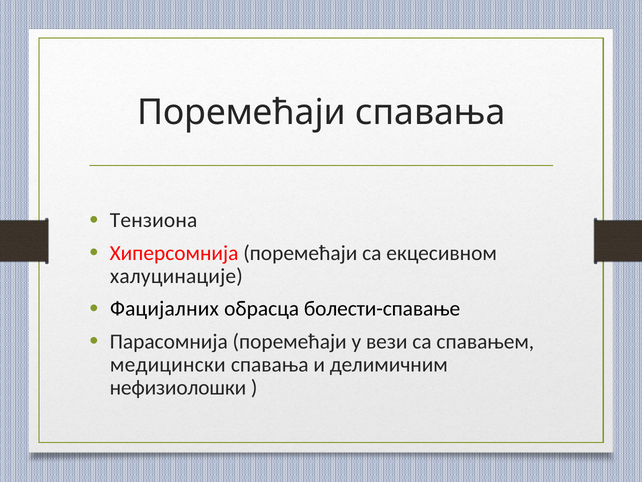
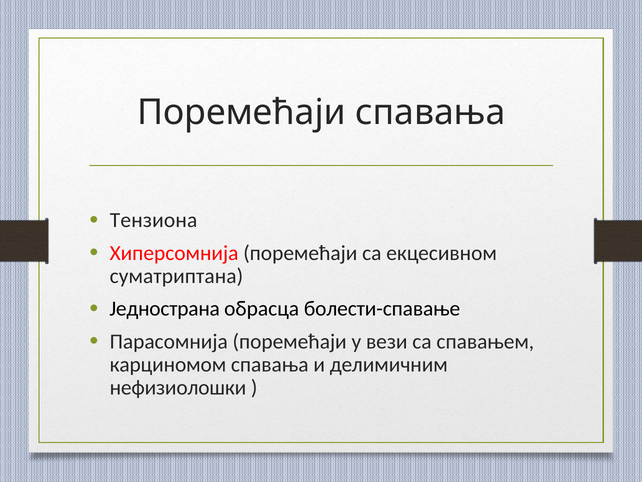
халуцинације: халуцинације -> суматриптана
Фацијалних: Фацијалних -> Једнострана
мeдицински: мeдицински -> карциномом
